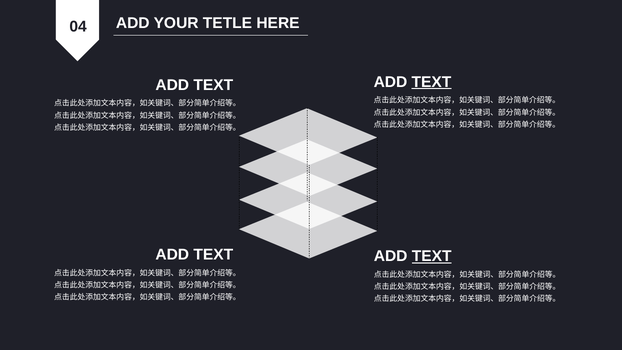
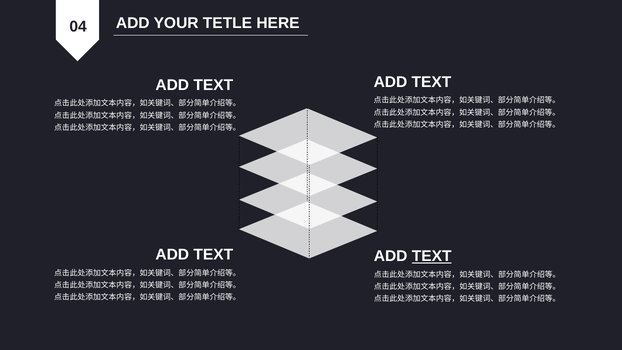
TEXT at (431, 82) underline: present -> none
